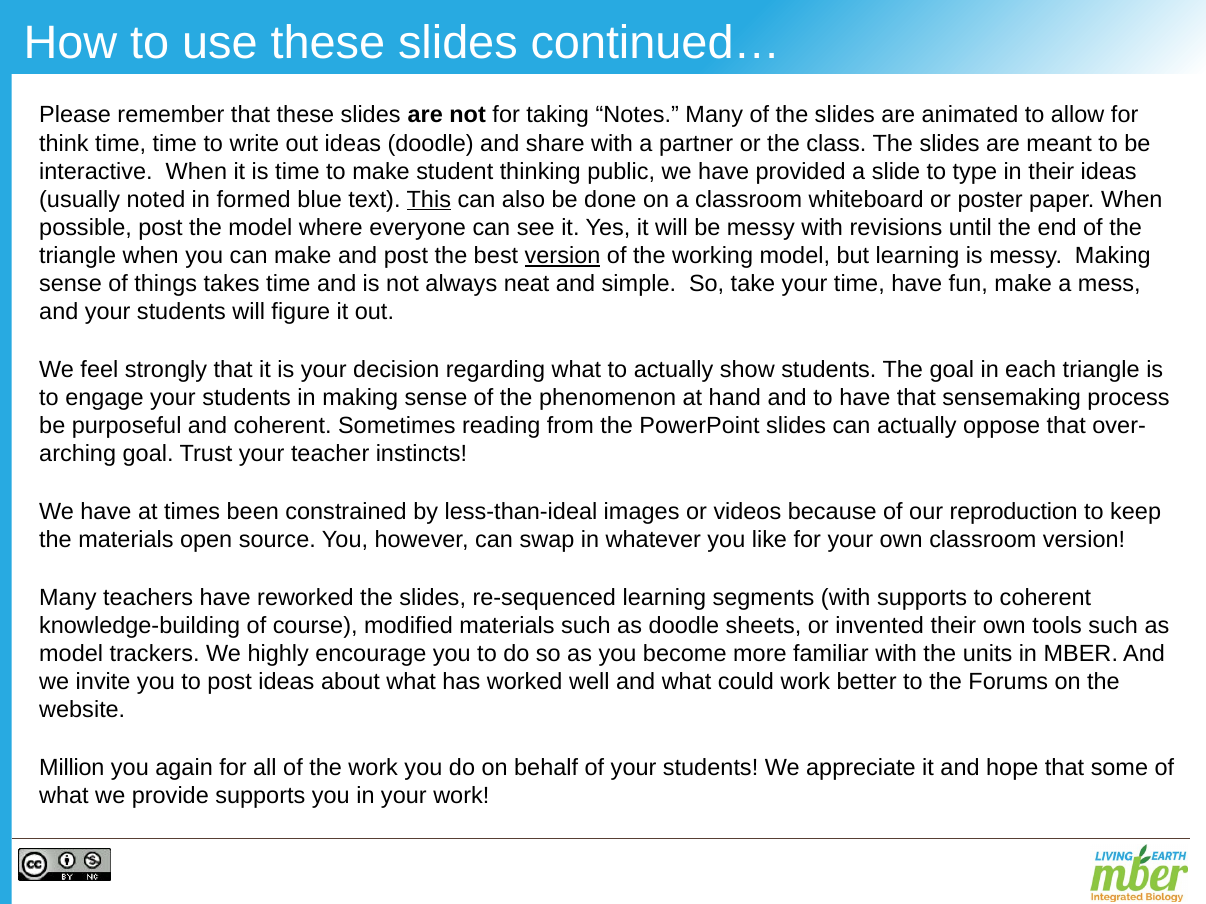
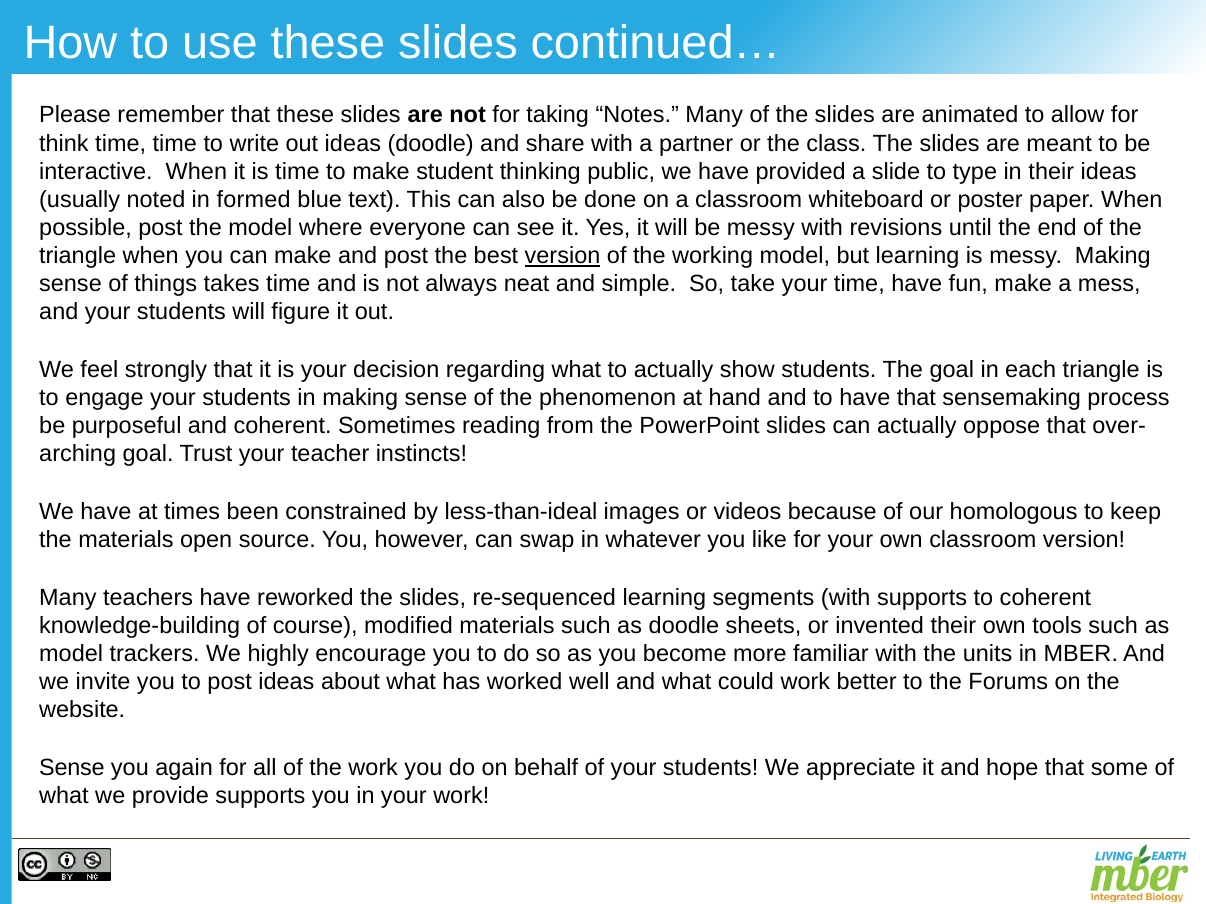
This underline: present -> none
reproduction: reproduction -> homologous
Million at (72, 768): Million -> Sense
